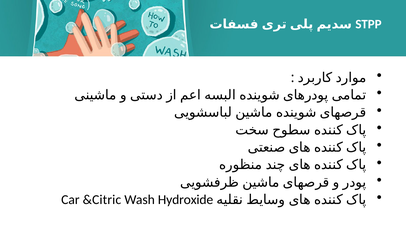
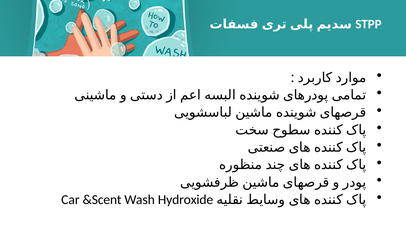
&Citric: &Citric -> &Scent
